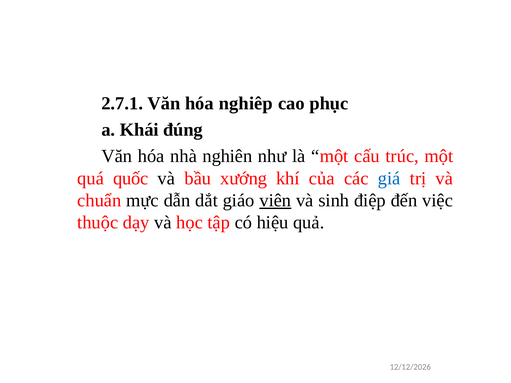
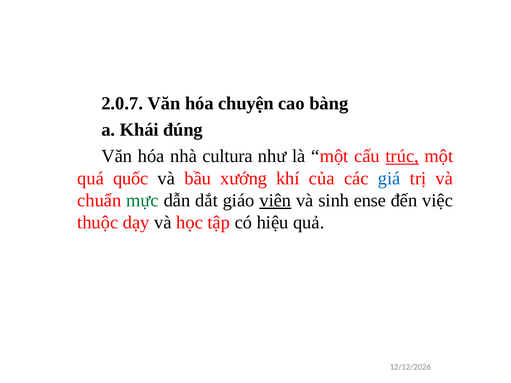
2.7.1: 2.7.1 -> 2.0.7
nghiêp: nghiêp -> chuyện
phục: phục -> bàng
nghiên: nghiên -> cultura
trúc underline: none -> present
mực colour: black -> green
điệp: điệp -> ense
